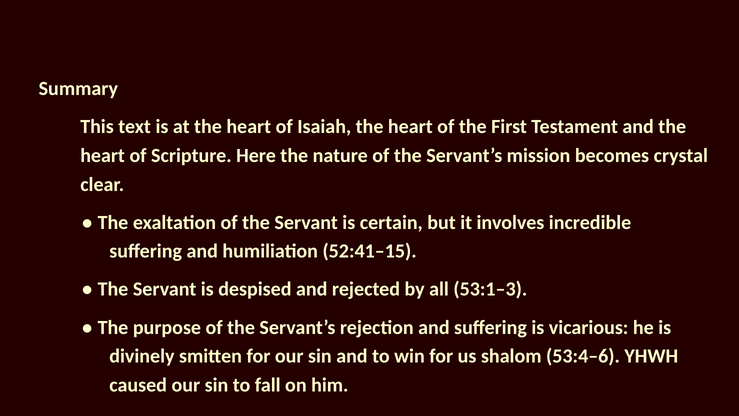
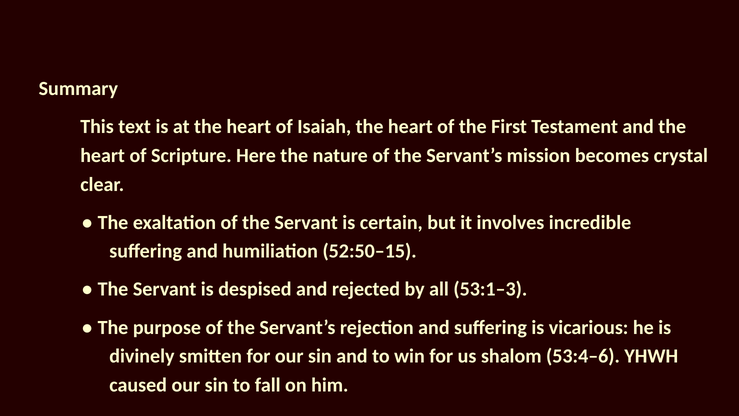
52:41–15: 52:41–15 -> 52:50–15
